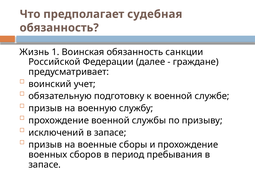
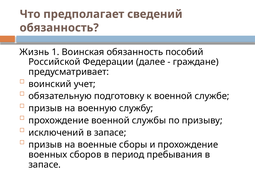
судебная: судебная -> сведений
санкции: санкции -> пособий
